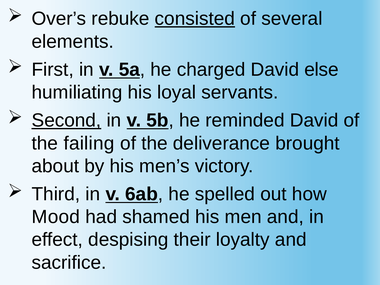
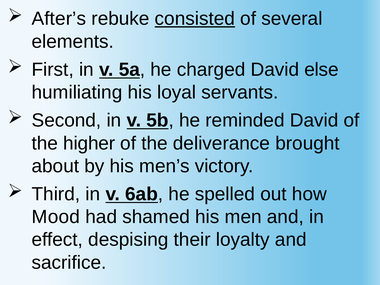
Over’s: Over’s -> After’s
Second underline: present -> none
failing: failing -> higher
